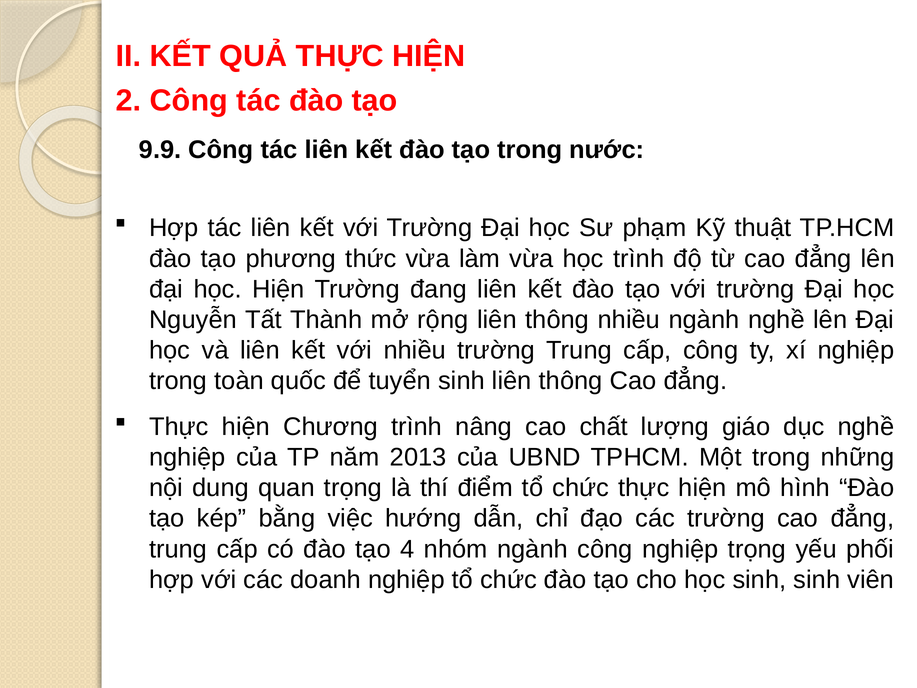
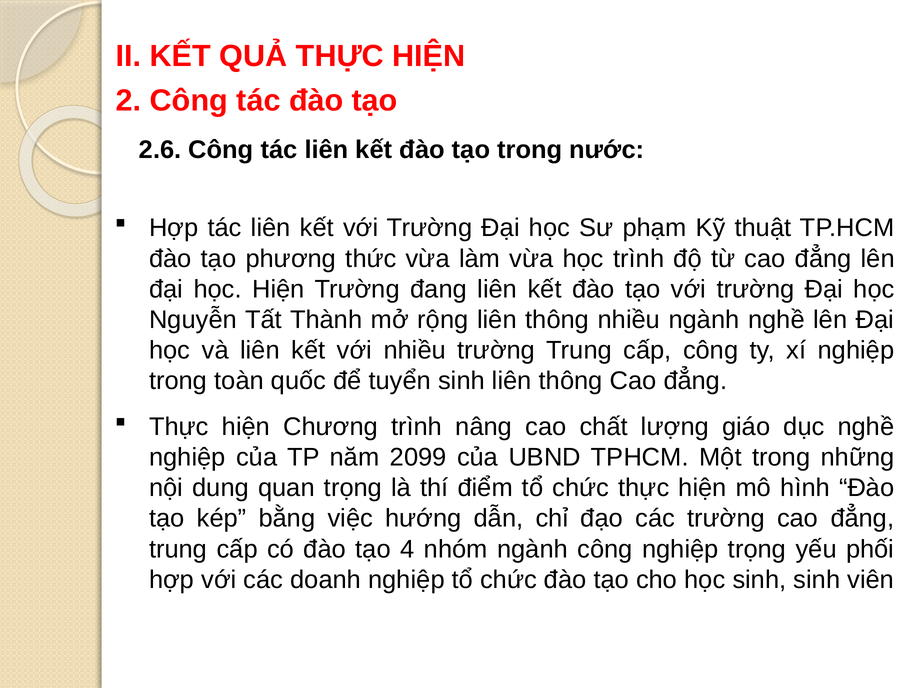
9.9: 9.9 -> 2.6
2013: 2013 -> 2099
